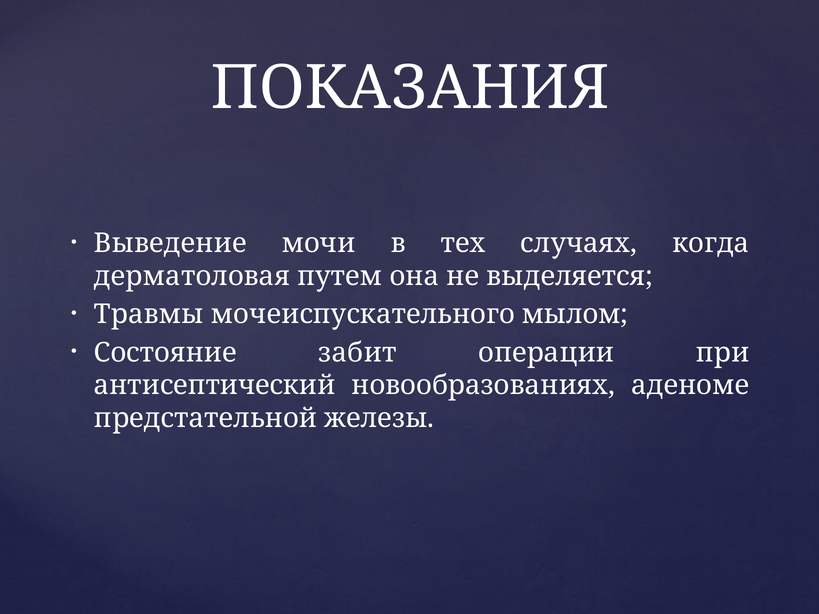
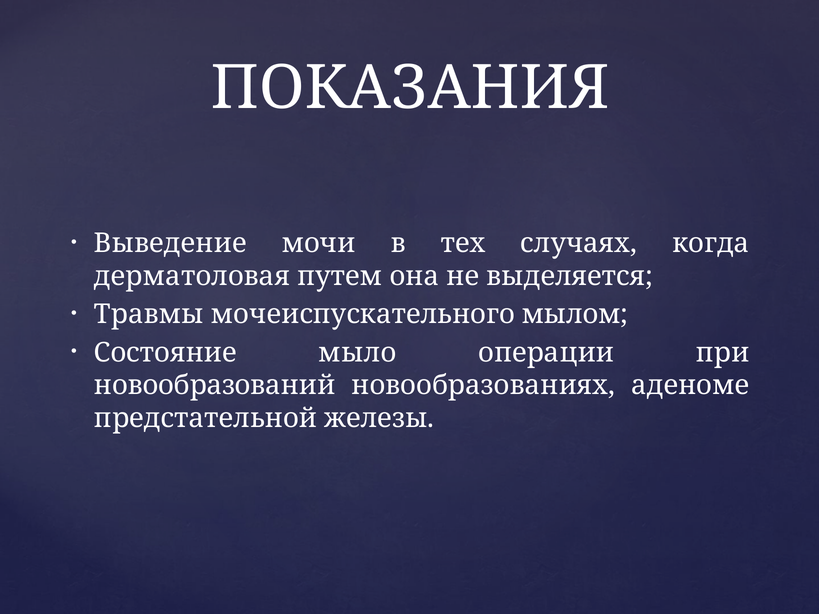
забит: забит -> мыло
антисептический: антисептический -> новообразований
